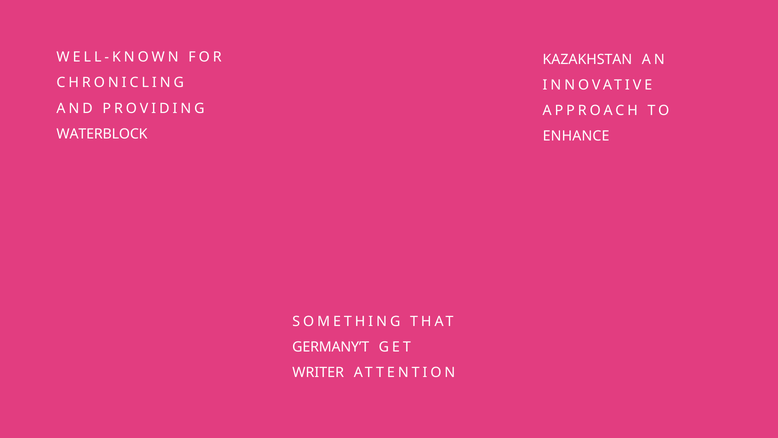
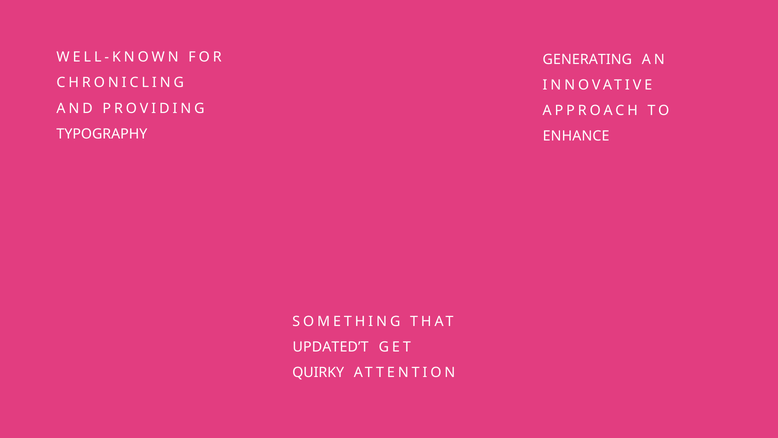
KAZAKHSTAN: KAZAKHSTAN -> GENERATING
WATERBLOCK: WATERBLOCK -> TYPOGRAPHY
GERMANY’T: GERMANY’T -> UPDATED’T
WRITER: WRITER -> QUIRKY
